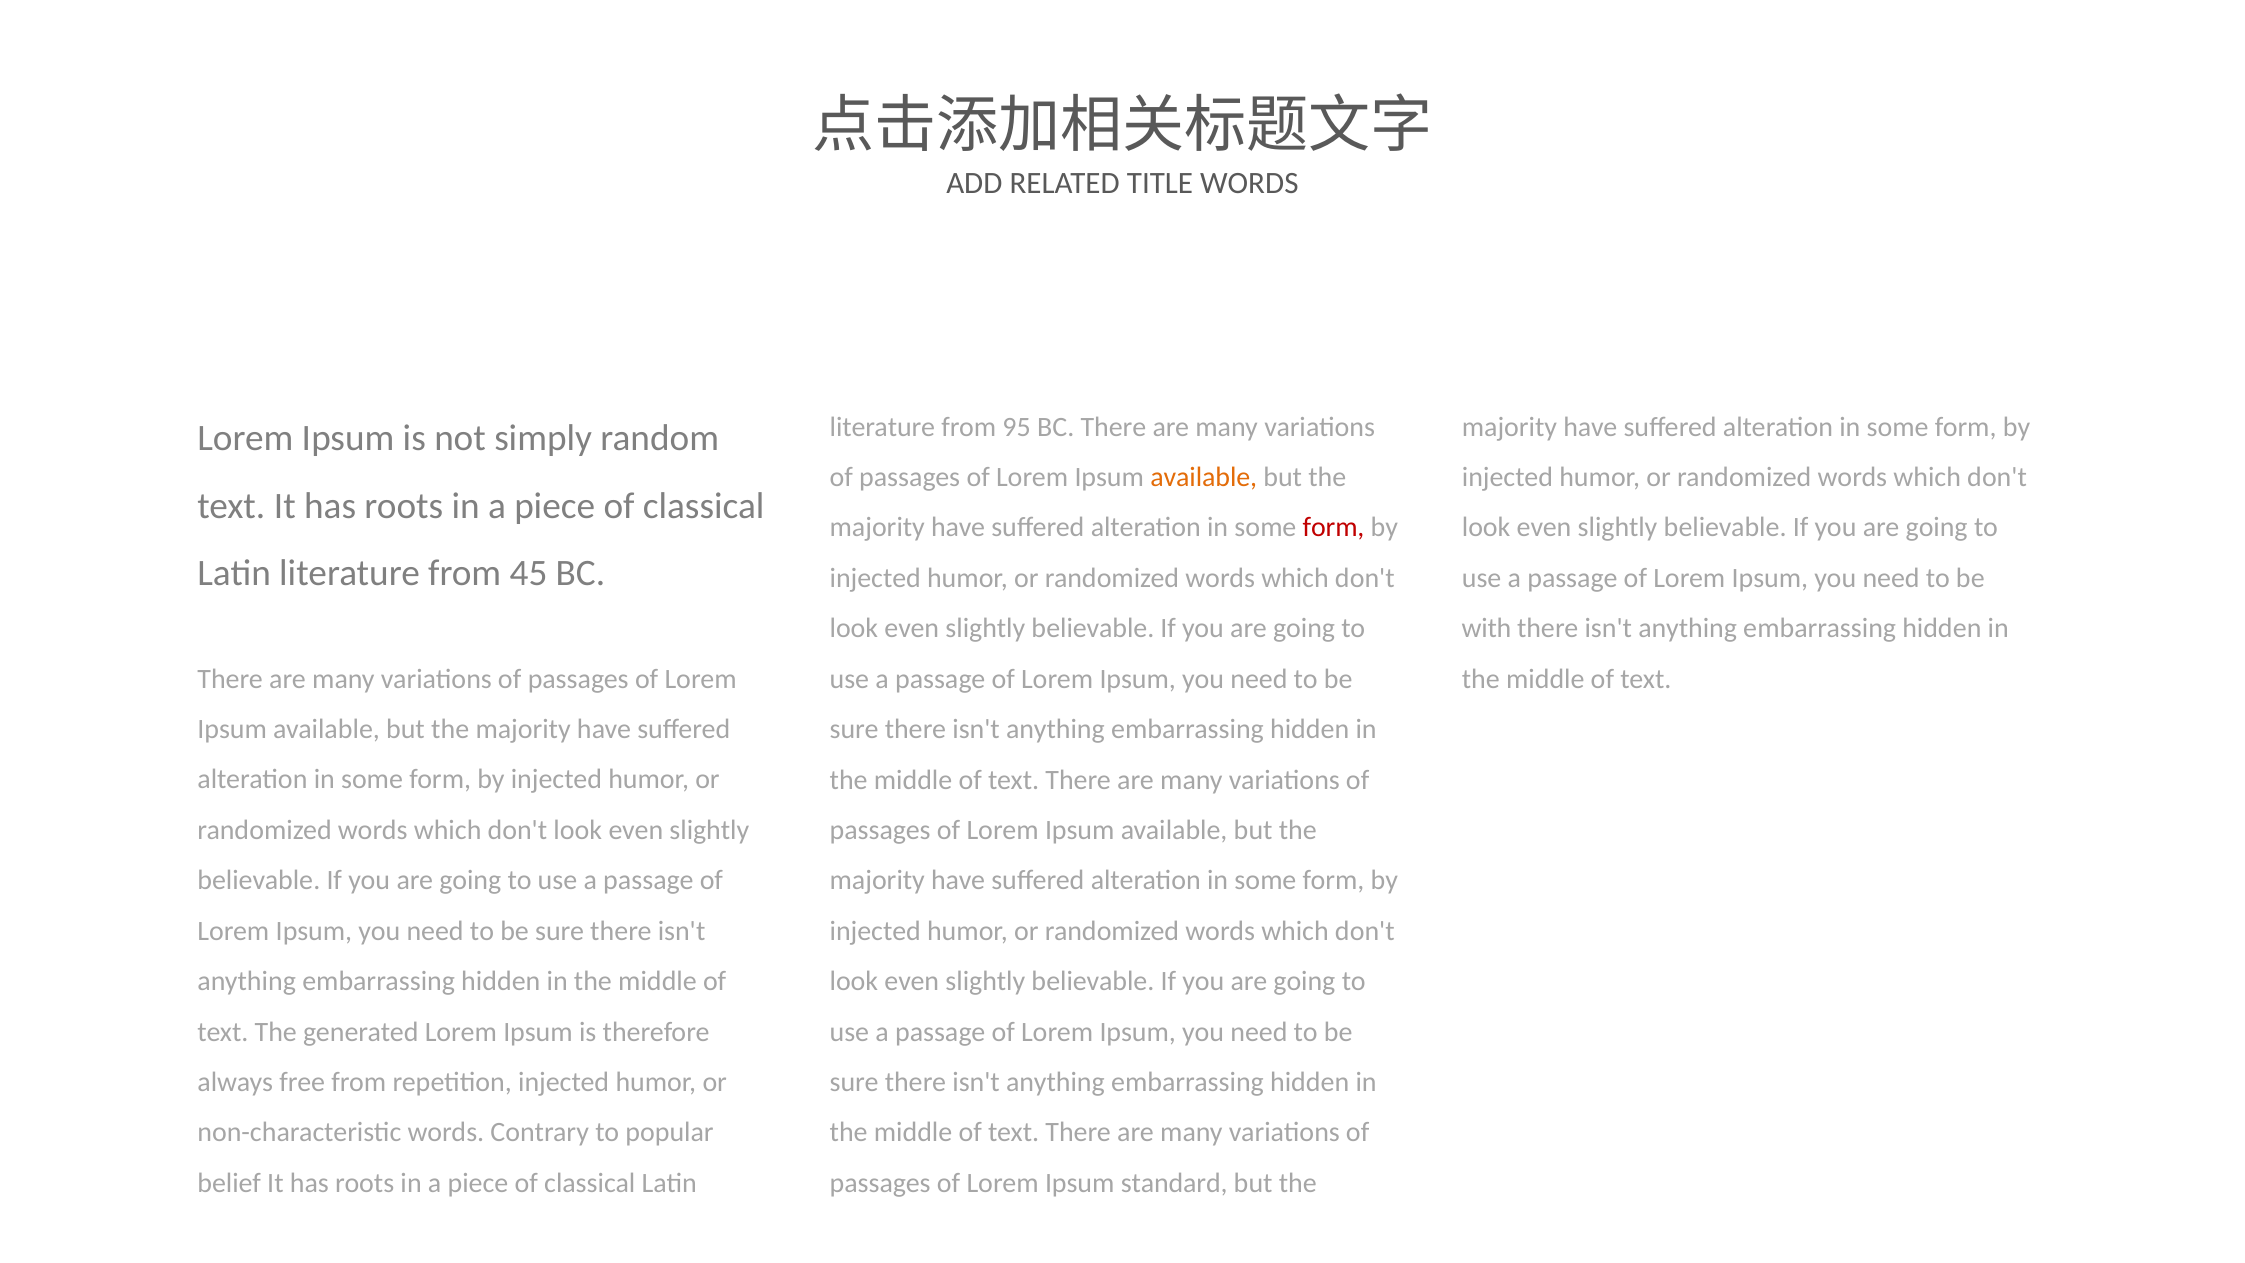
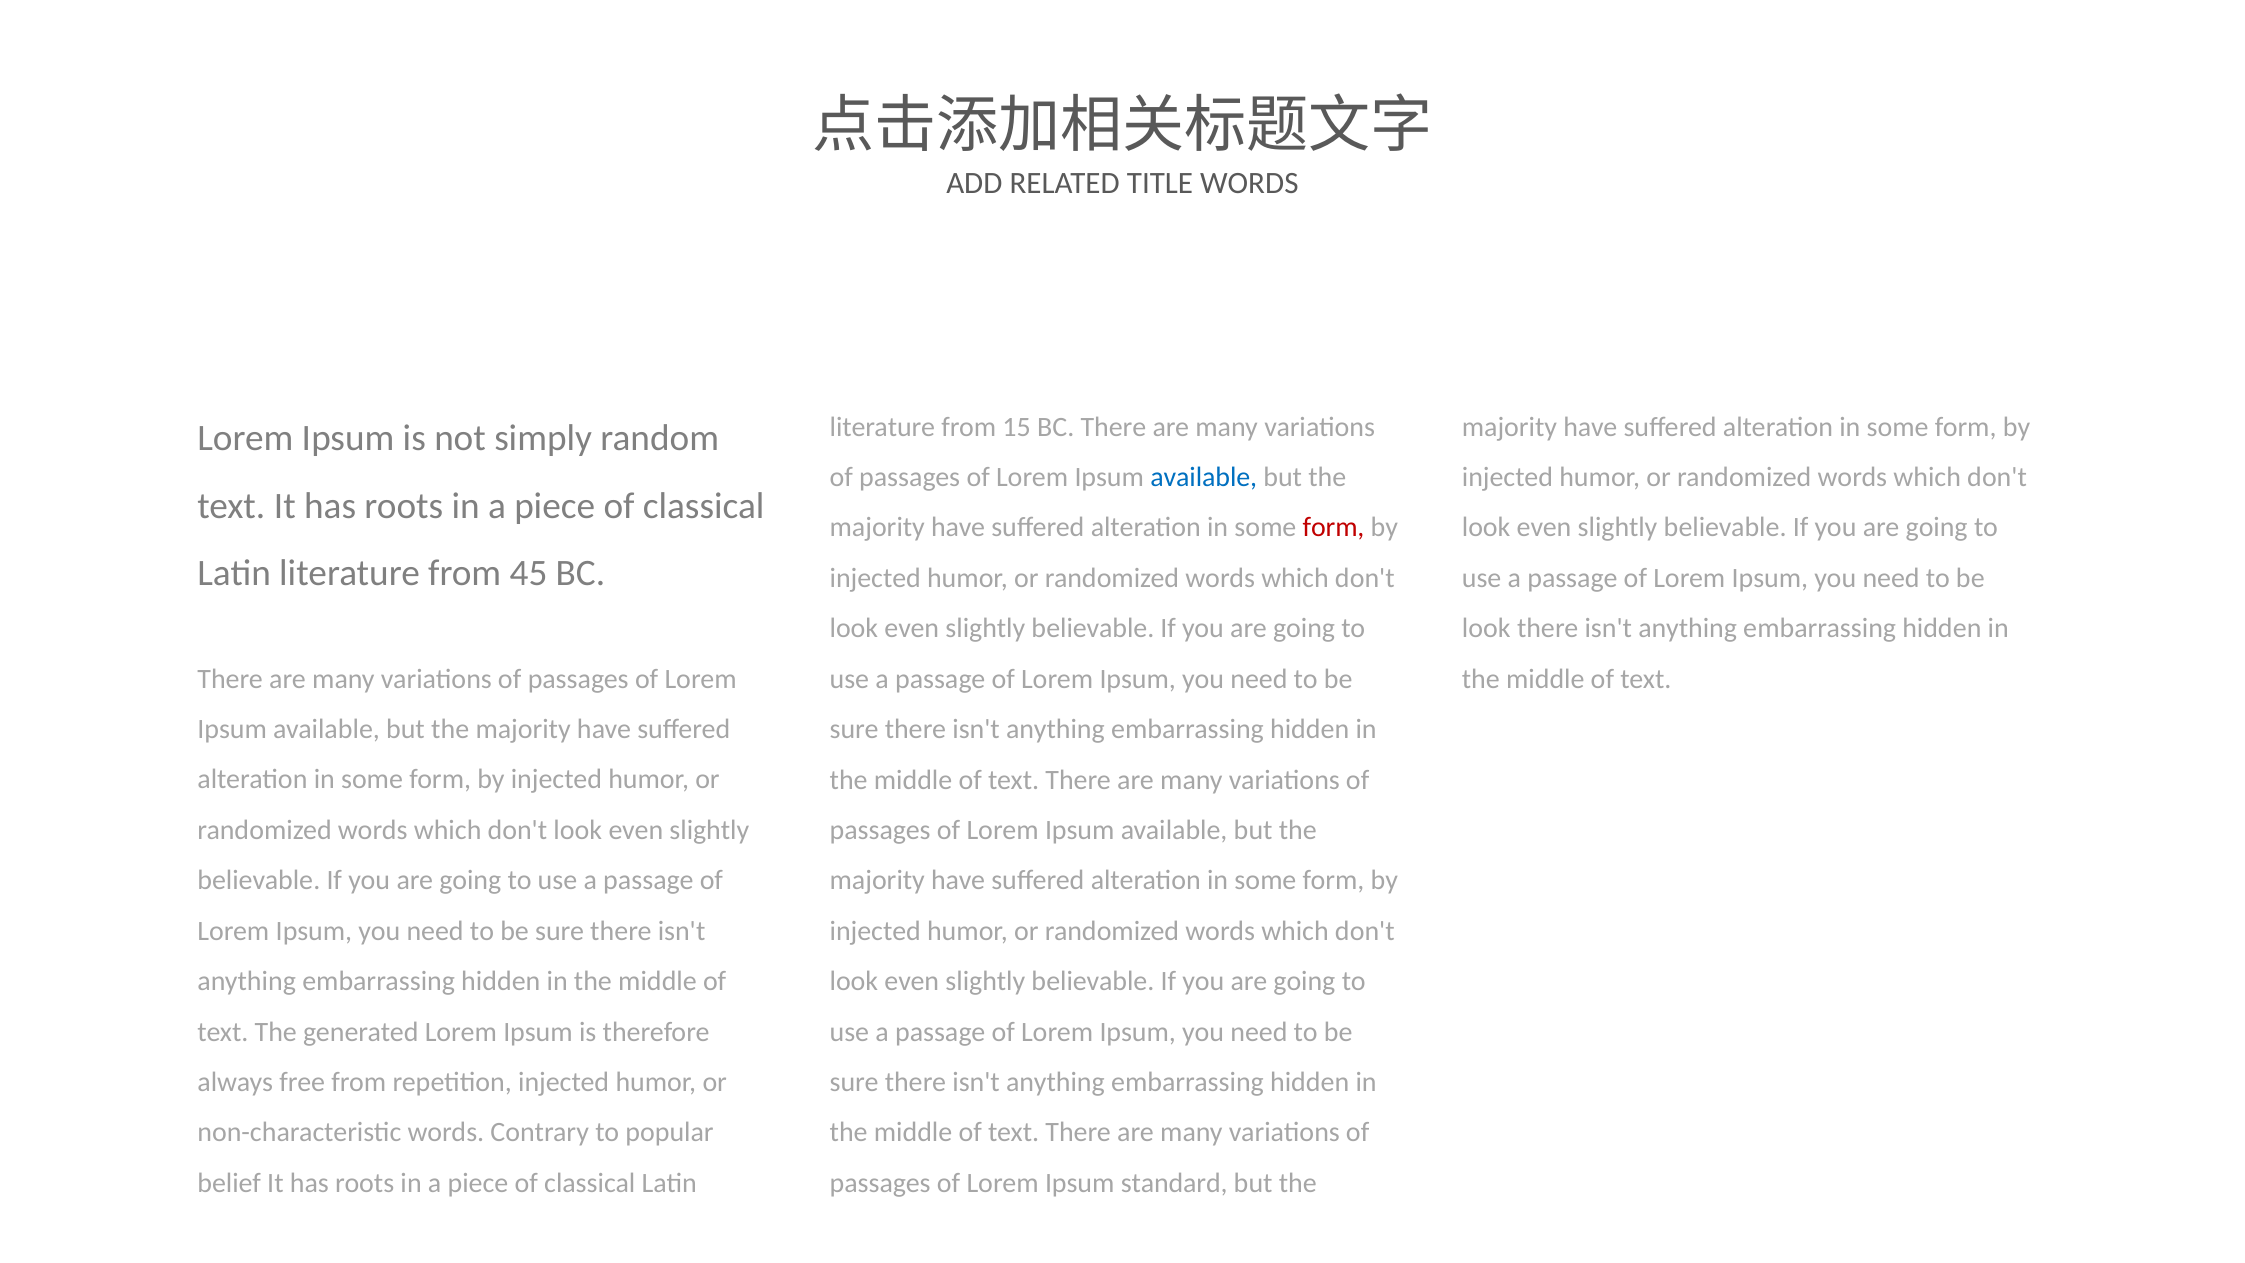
95: 95 -> 15
available at (1204, 477) colour: orange -> blue
with at (1486, 628): with -> look
